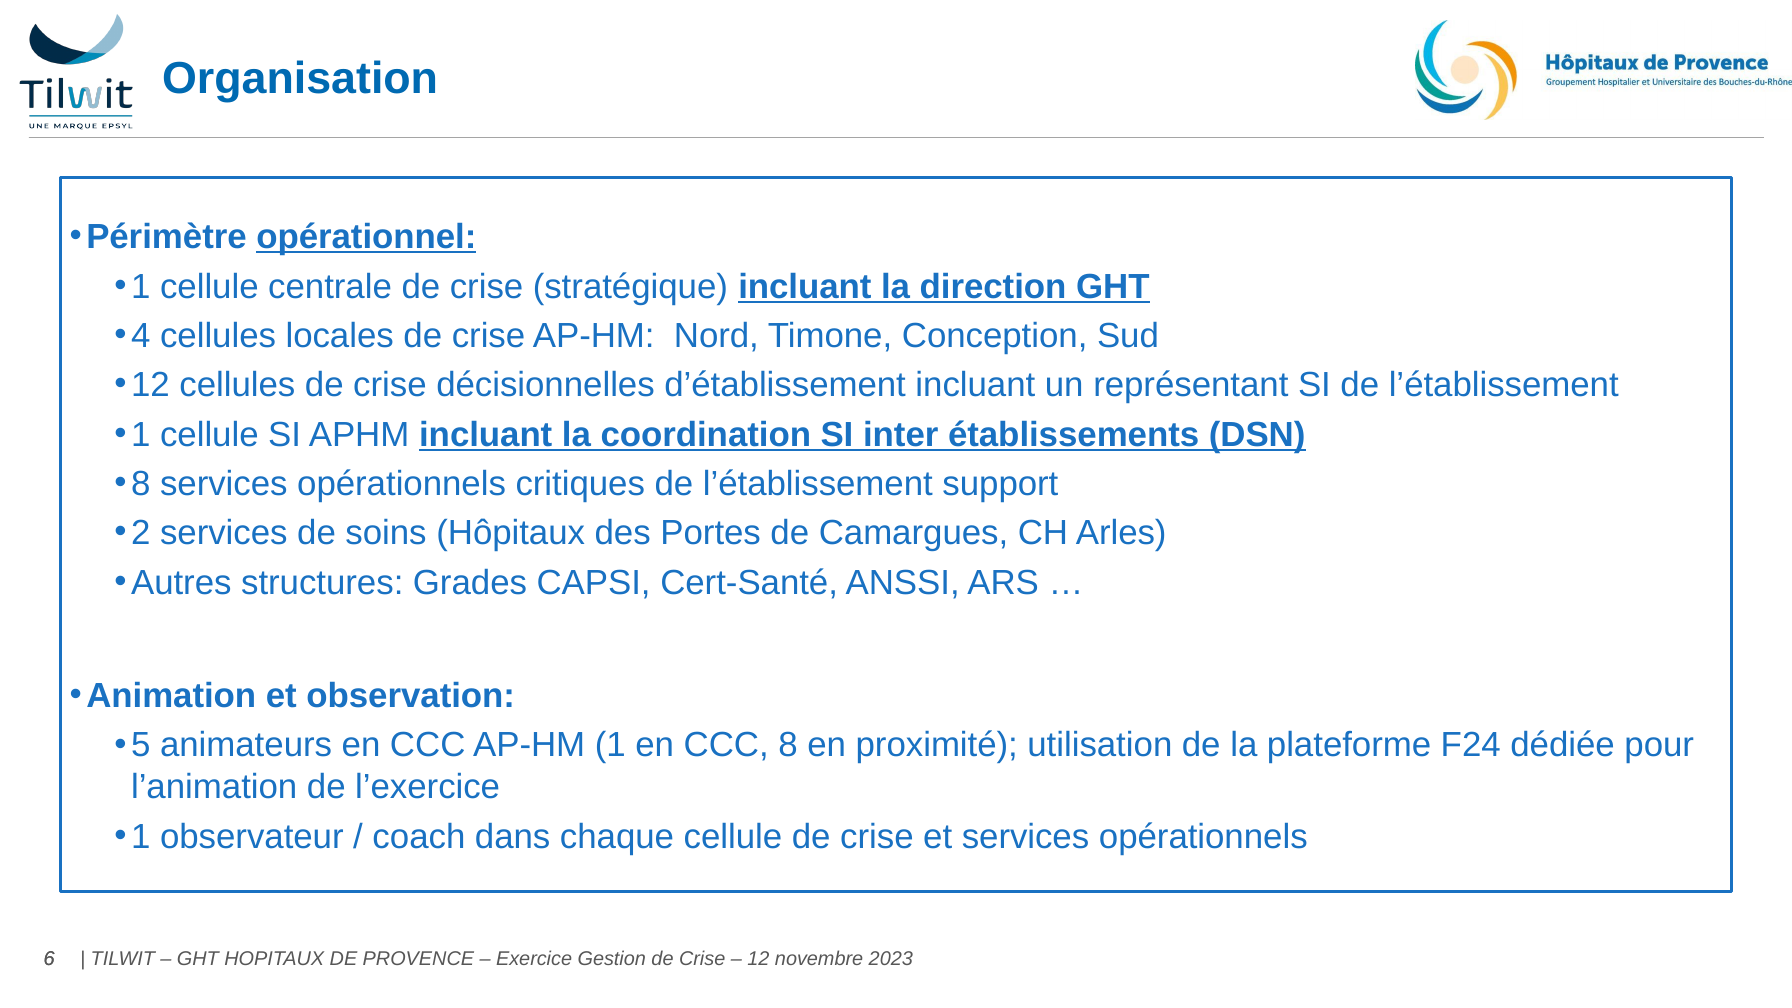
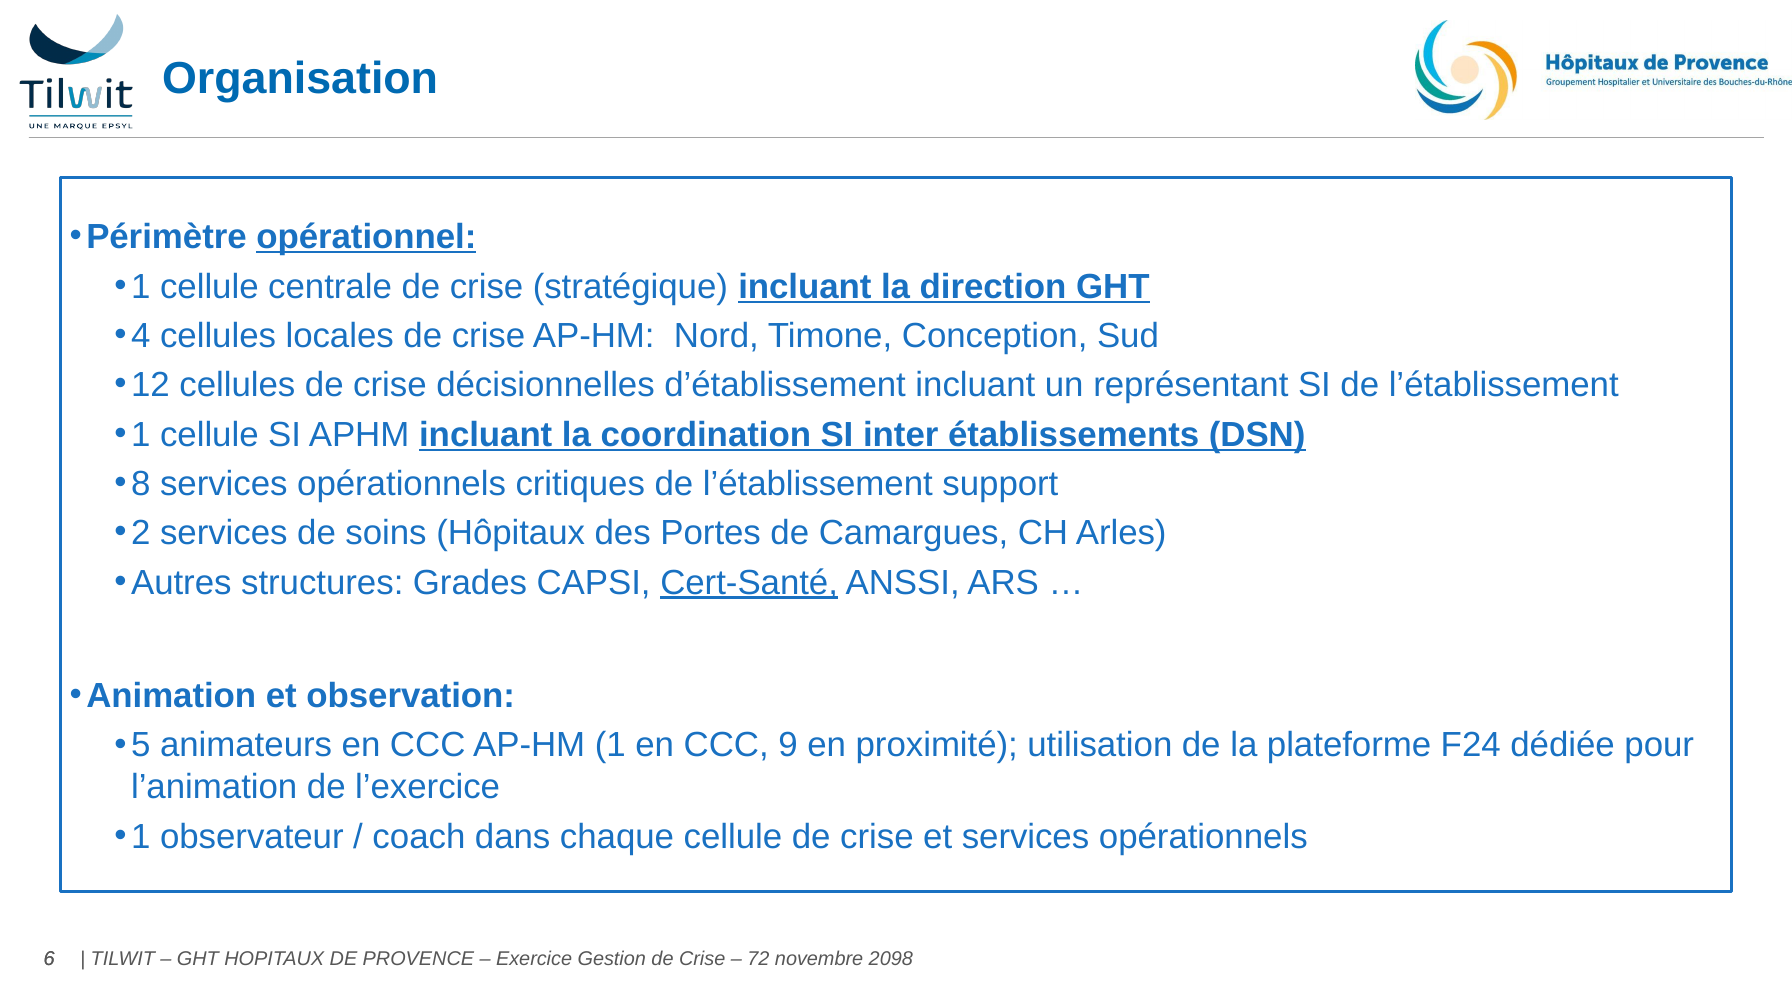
Cert-Santé underline: none -> present
8: 8 -> 9
12: 12 -> 72
2023: 2023 -> 2098
